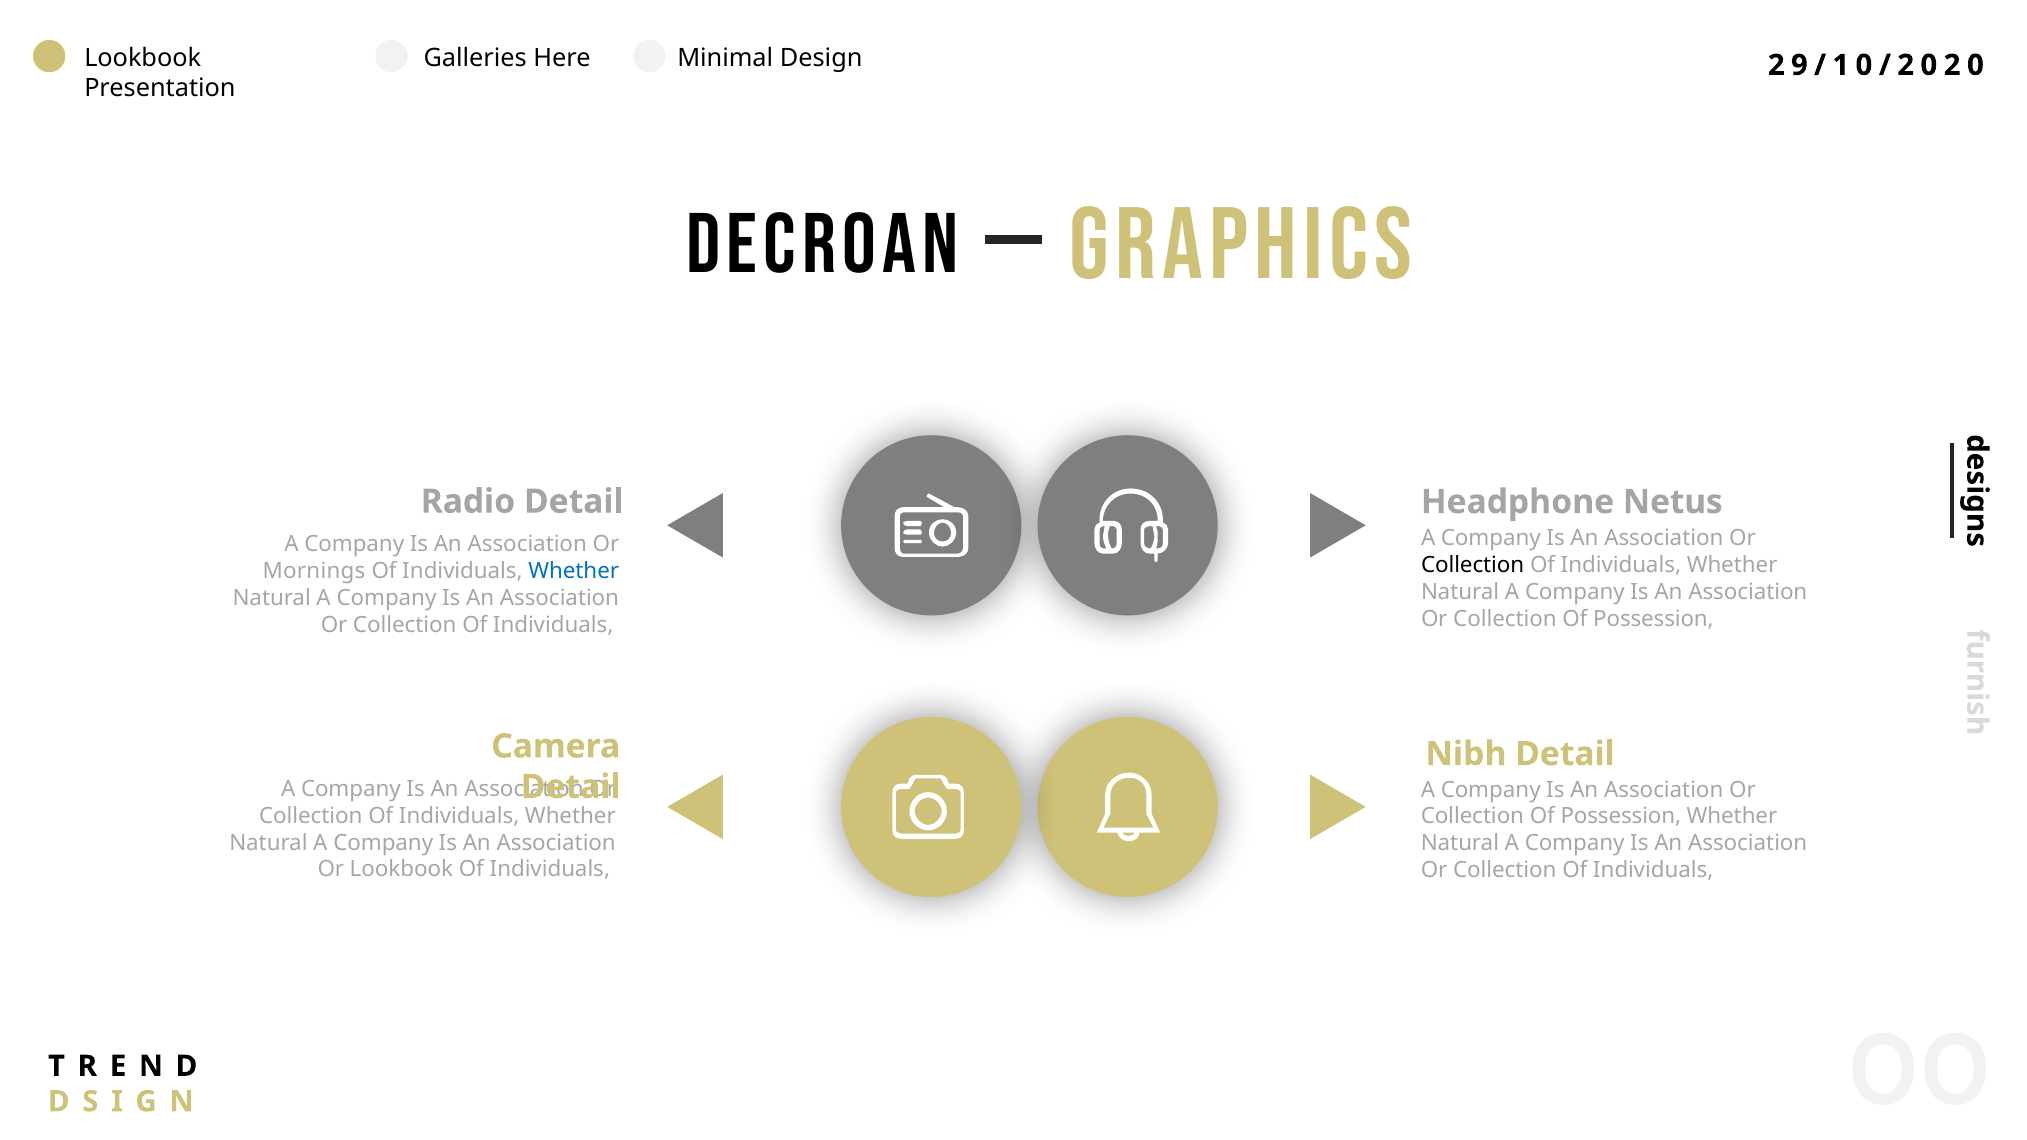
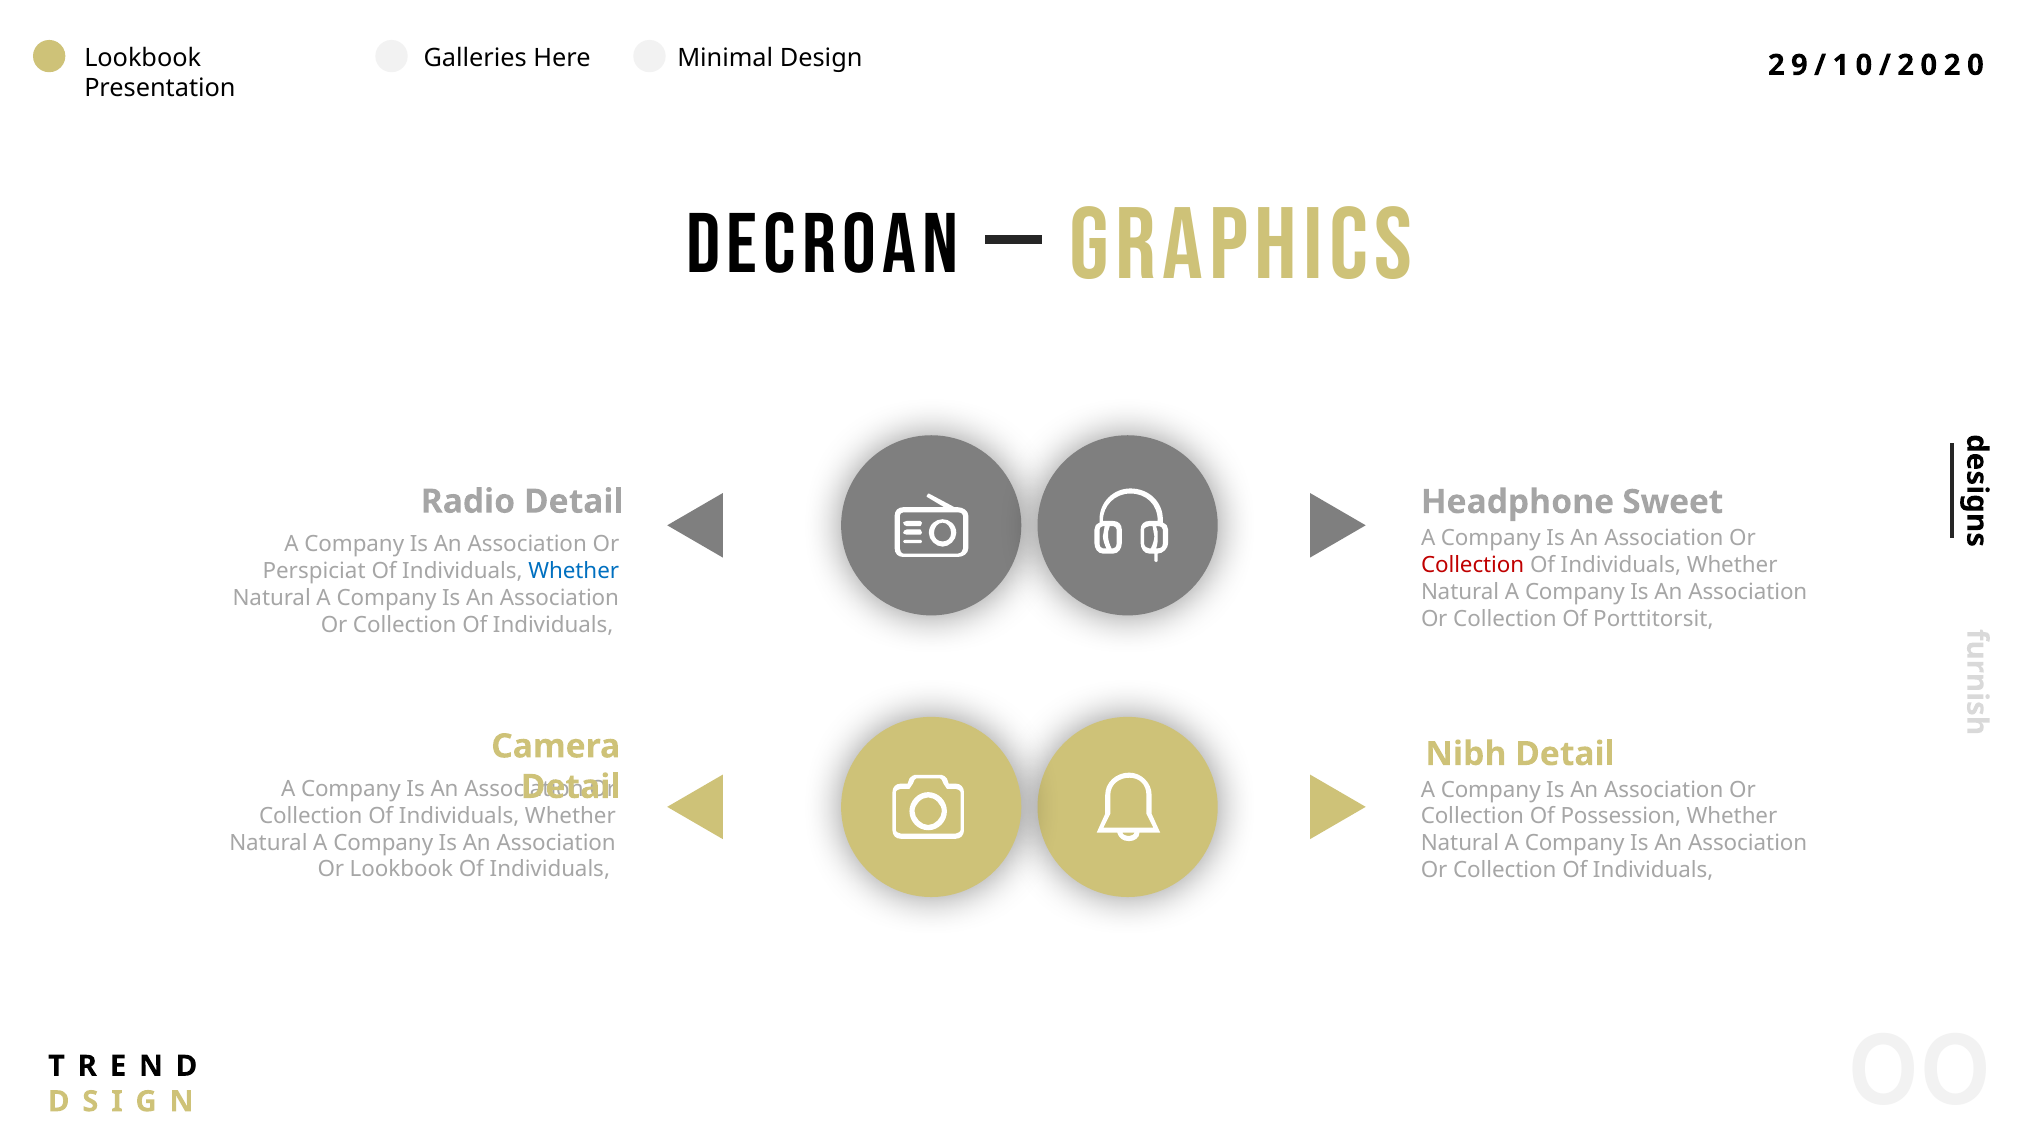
Netus: Netus -> Sweet
Collection at (1473, 566) colour: black -> red
Mornings: Mornings -> Perspiciat
Possession at (1653, 619): Possession -> Porttitorsit
